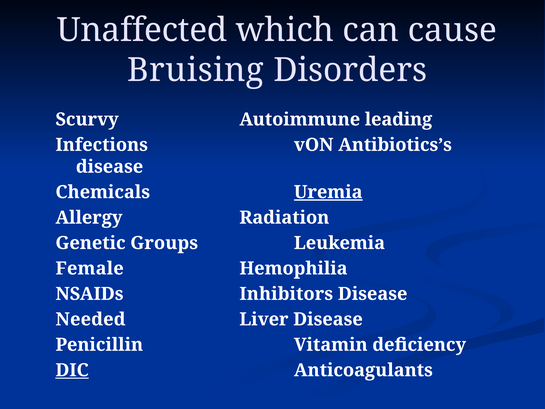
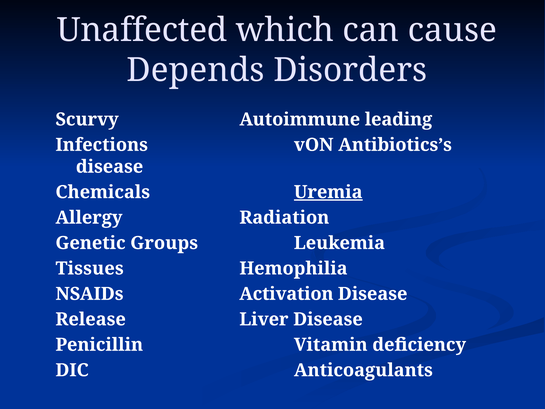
Bruising: Bruising -> Depends
Female: Female -> Tissues
Inhibitors: Inhibitors -> Activation
Needed: Needed -> Release
DIC underline: present -> none
